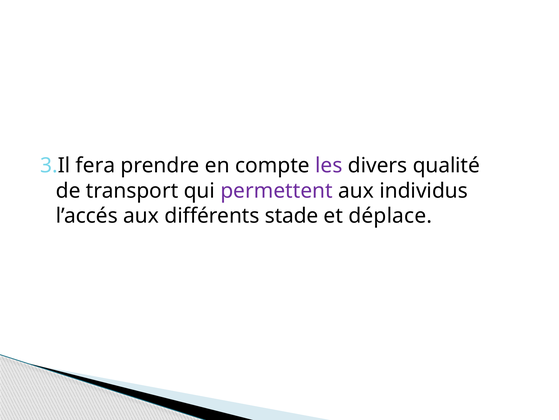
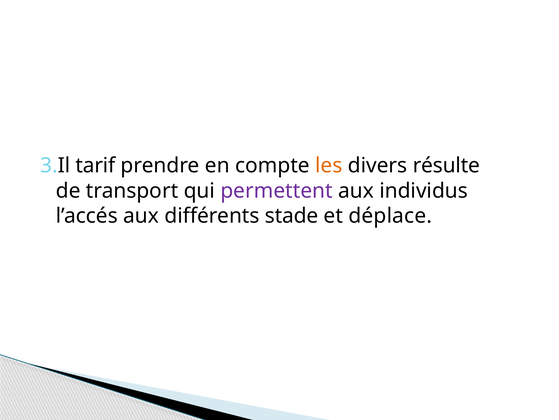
fera: fera -> tarif
les colour: purple -> orange
qualité: qualité -> résulte
